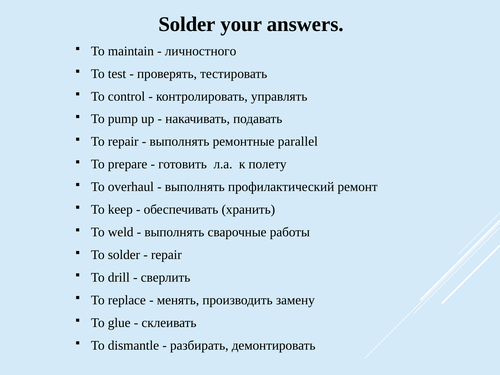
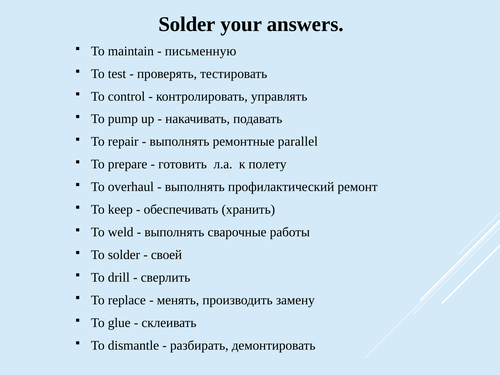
личностного: личностного -> письменную
repair at (166, 255): repair -> своей
